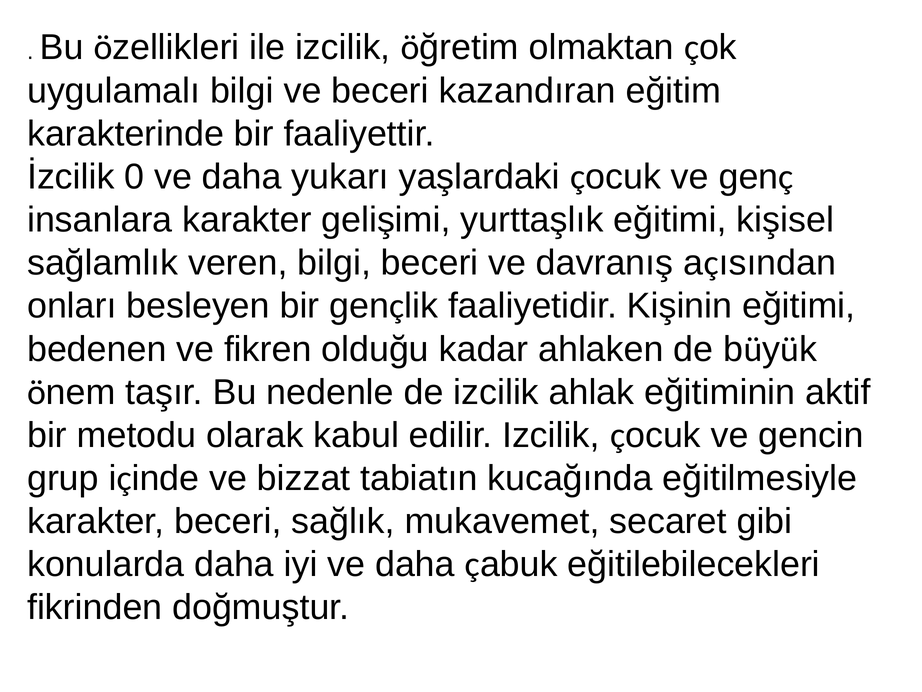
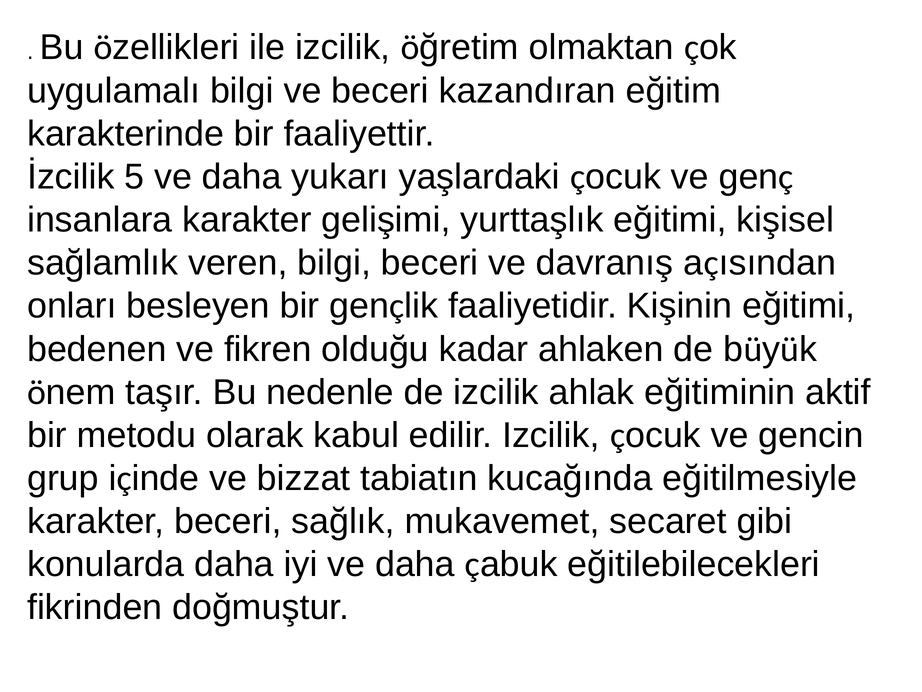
0: 0 -> 5
